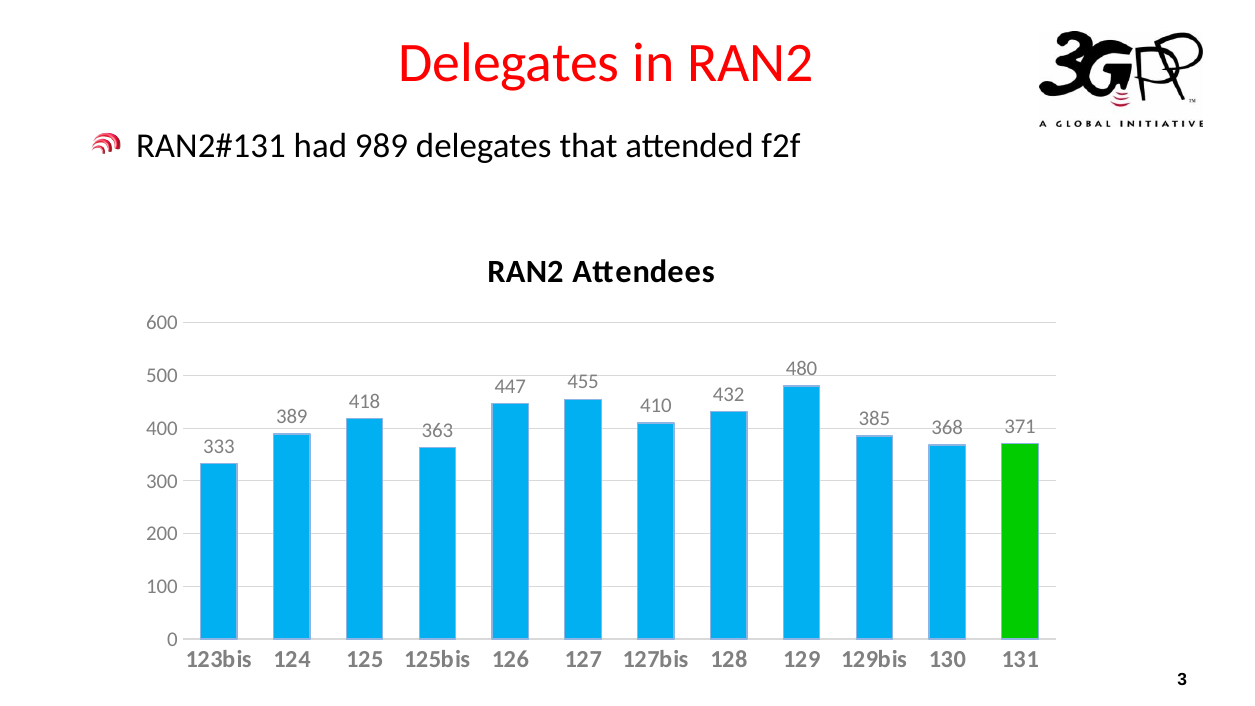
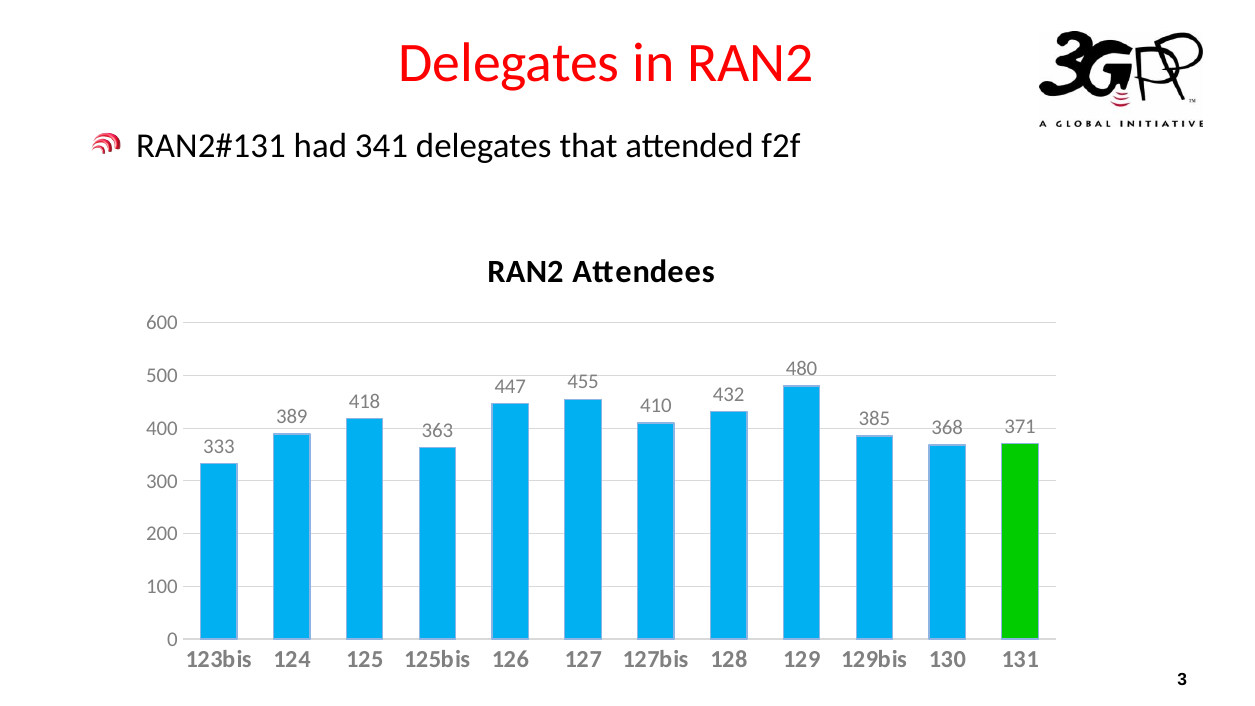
989: 989 -> 341
